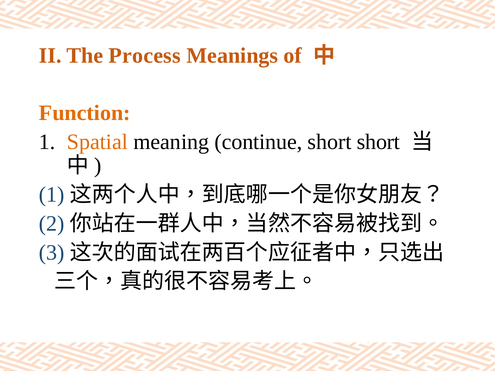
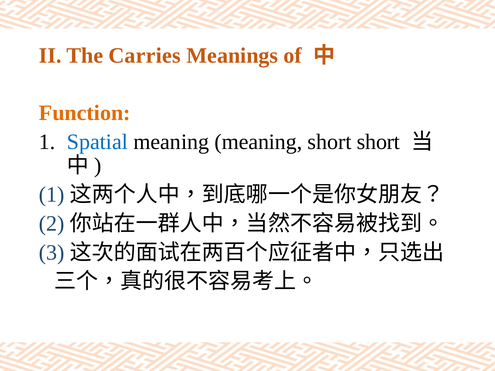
Process: Process -> Carries
Spatial colour: orange -> blue
meaning continue: continue -> meaning
